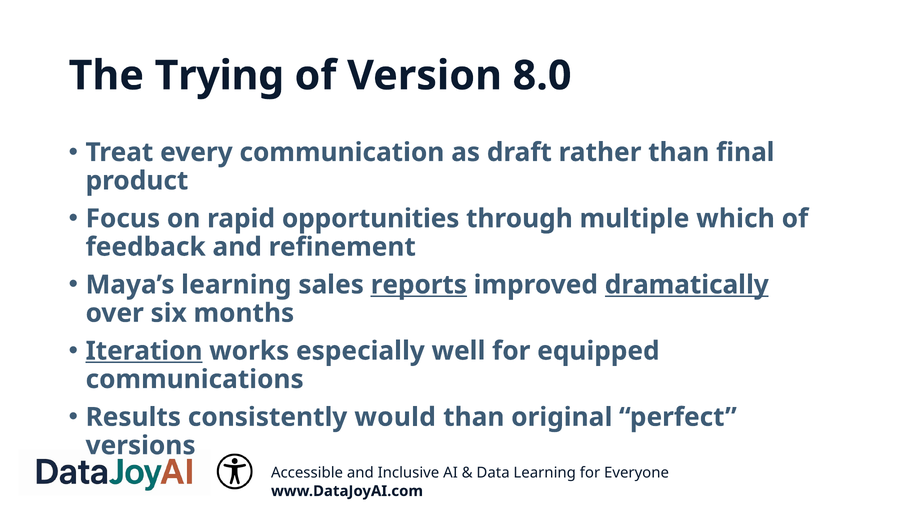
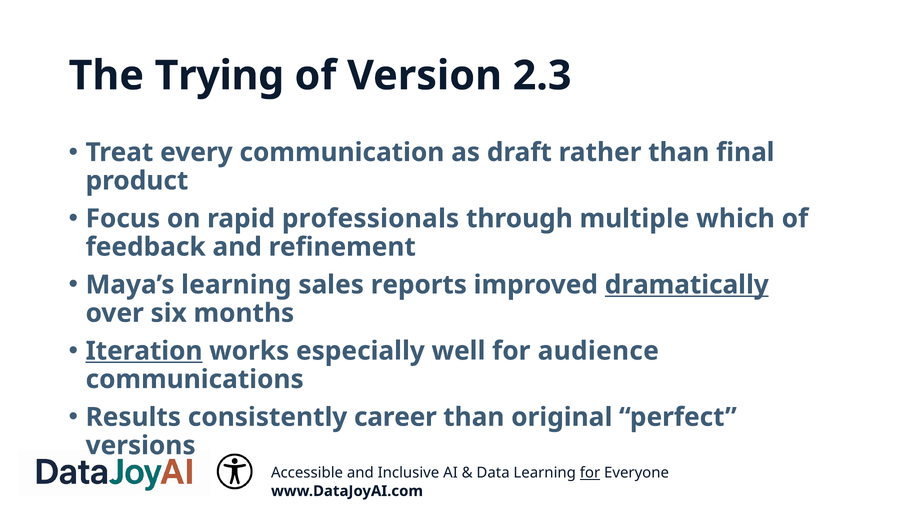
8.0: 8.0 -> 2.3
opportunities: opportunities -> professionals
reports underline: present -> none
equipped: equipped -> audience
would: would -> career
for at (590, 473) underline: none -> present
